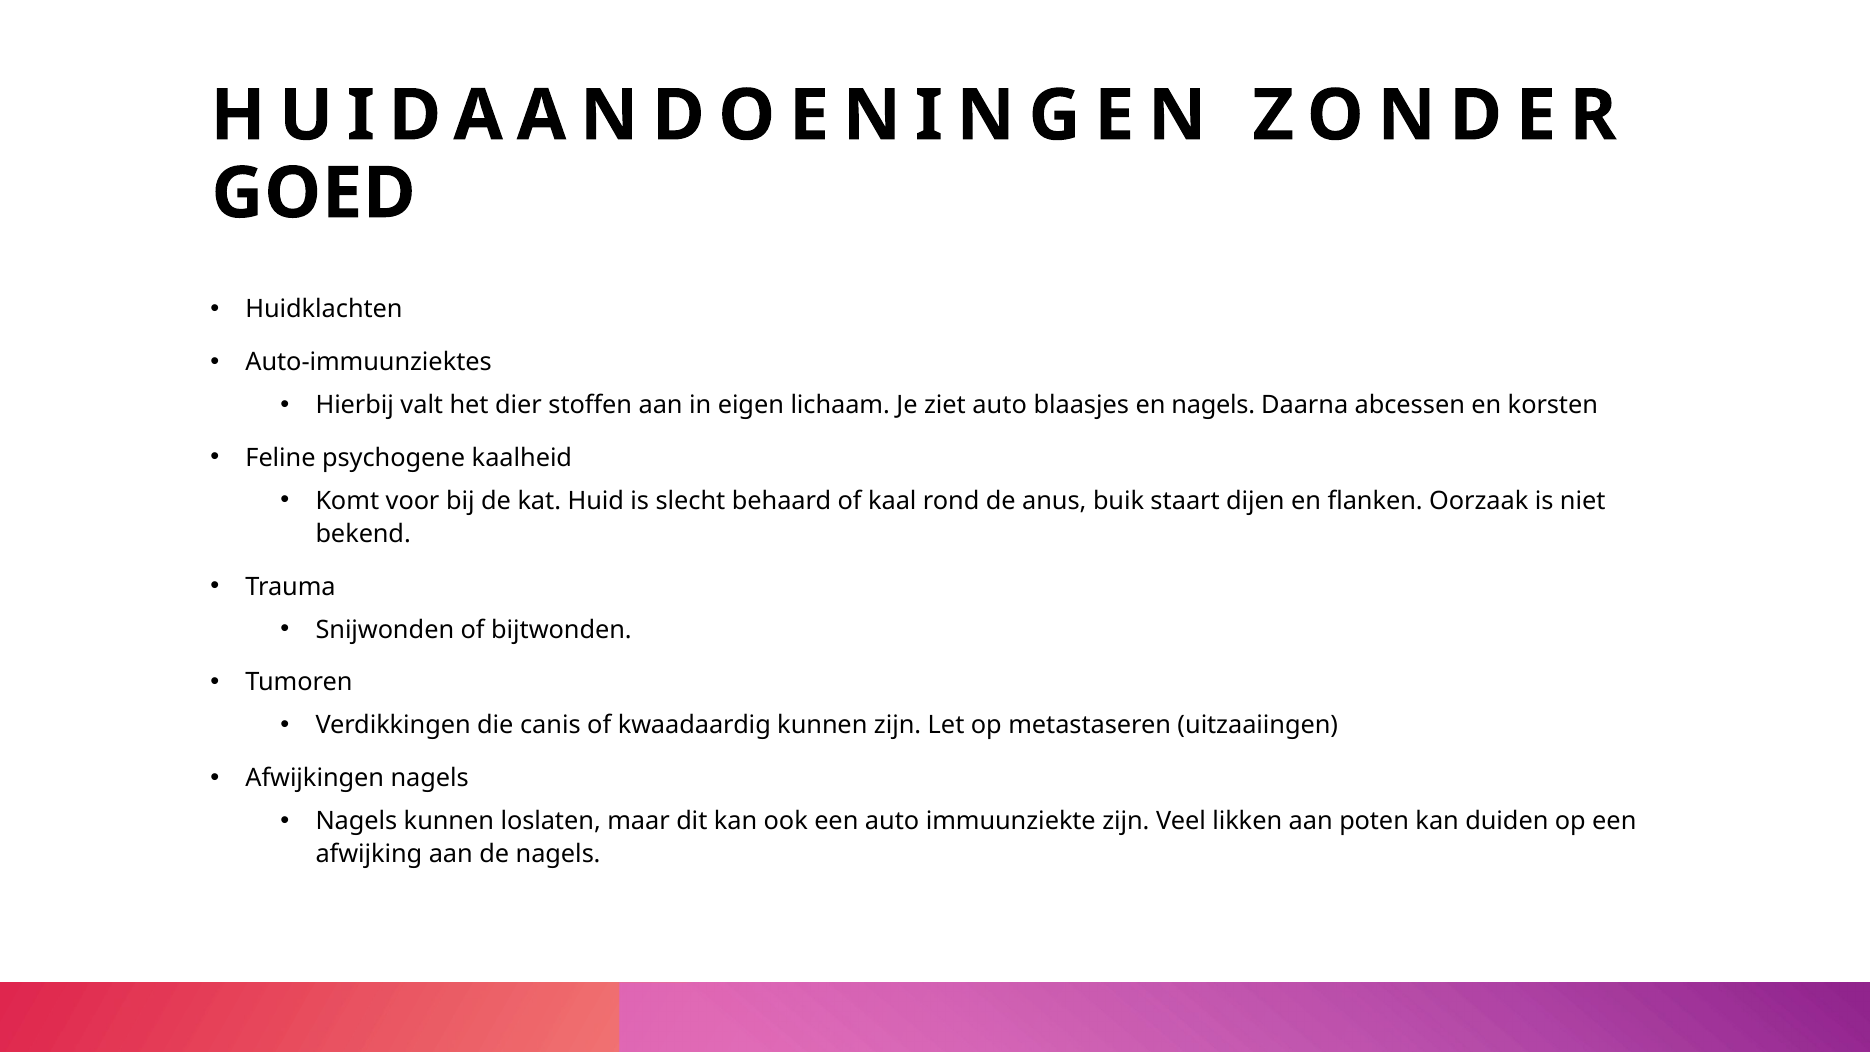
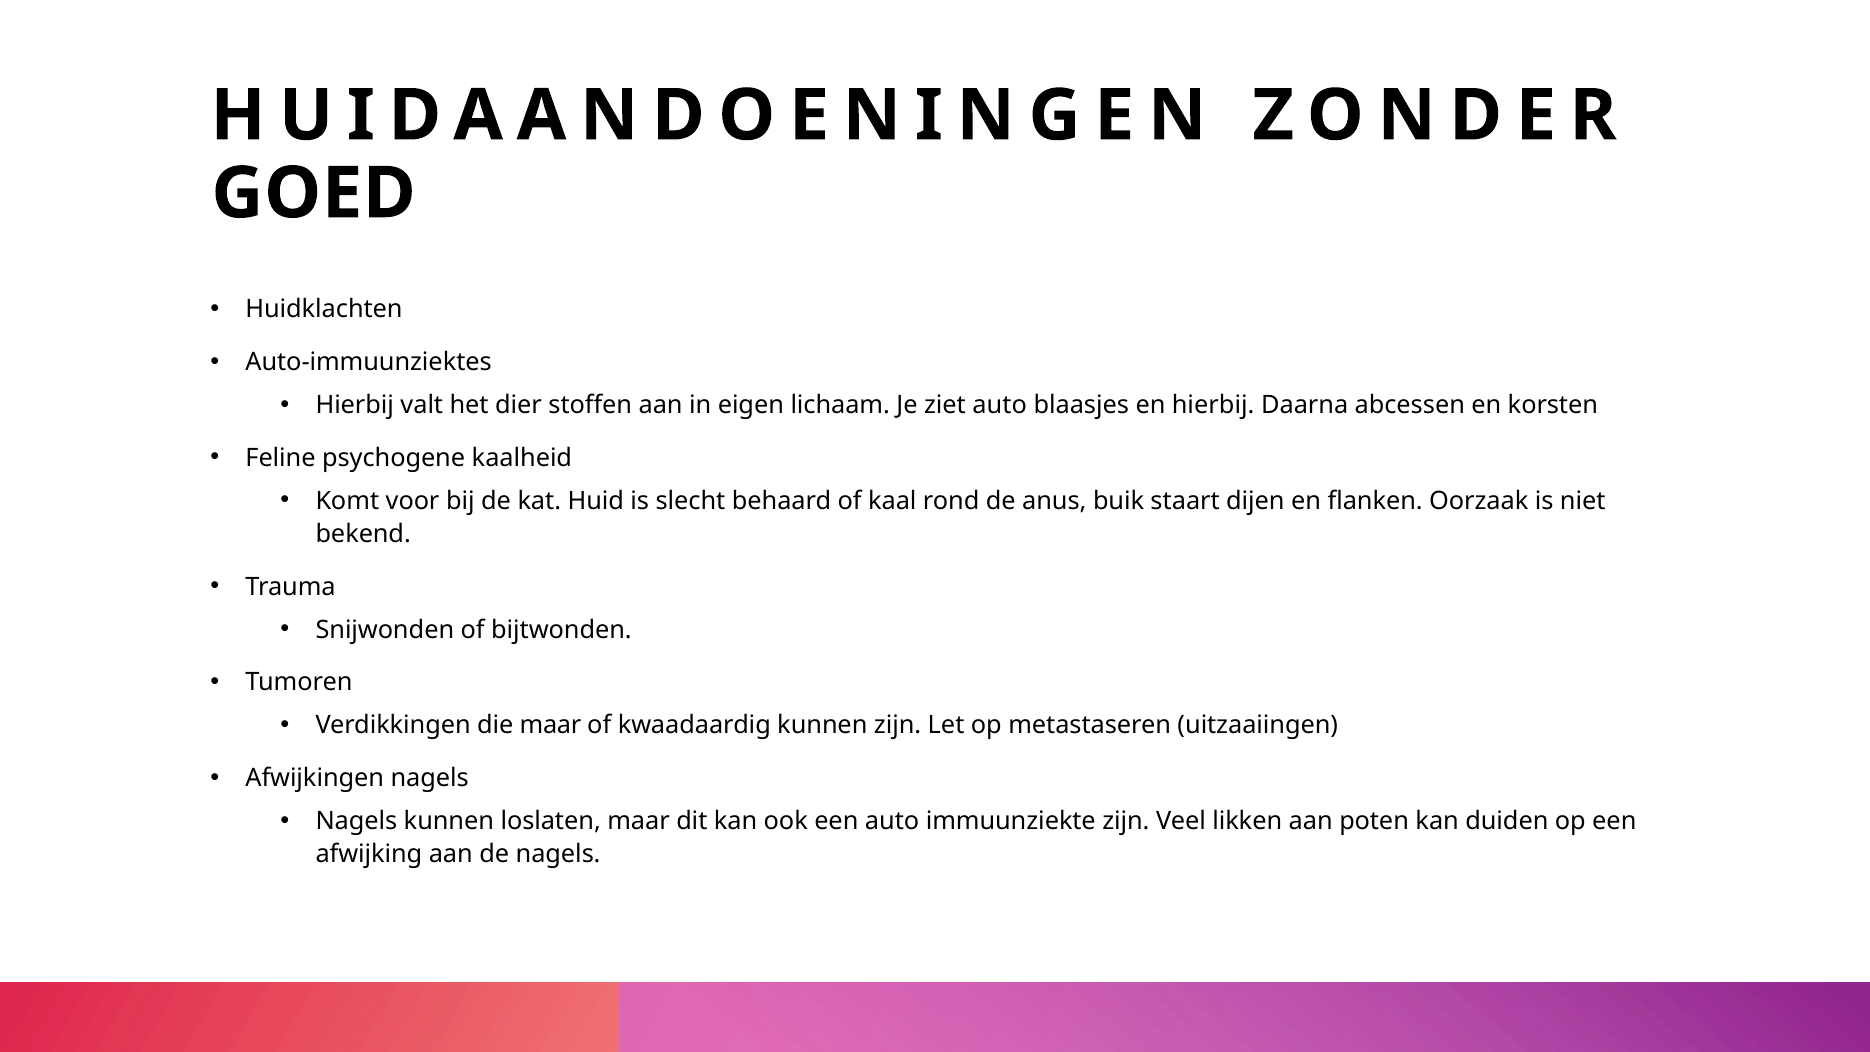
en nagels: nagels -> hierbij
die canis: canis -> maar
